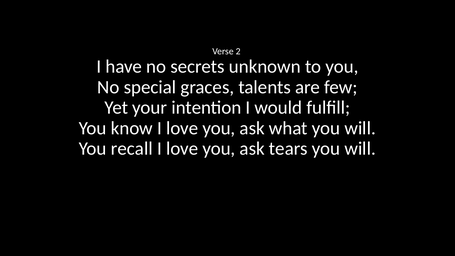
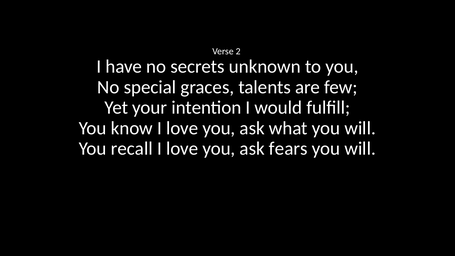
tears: tears -> fears
